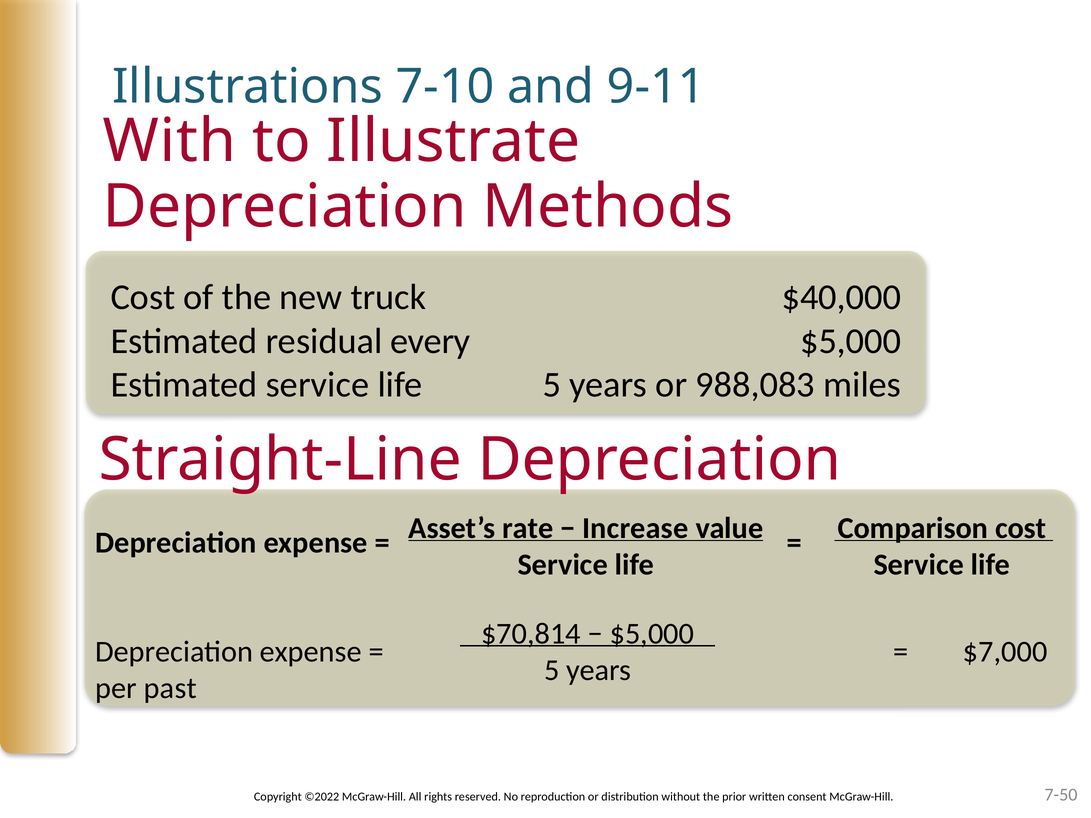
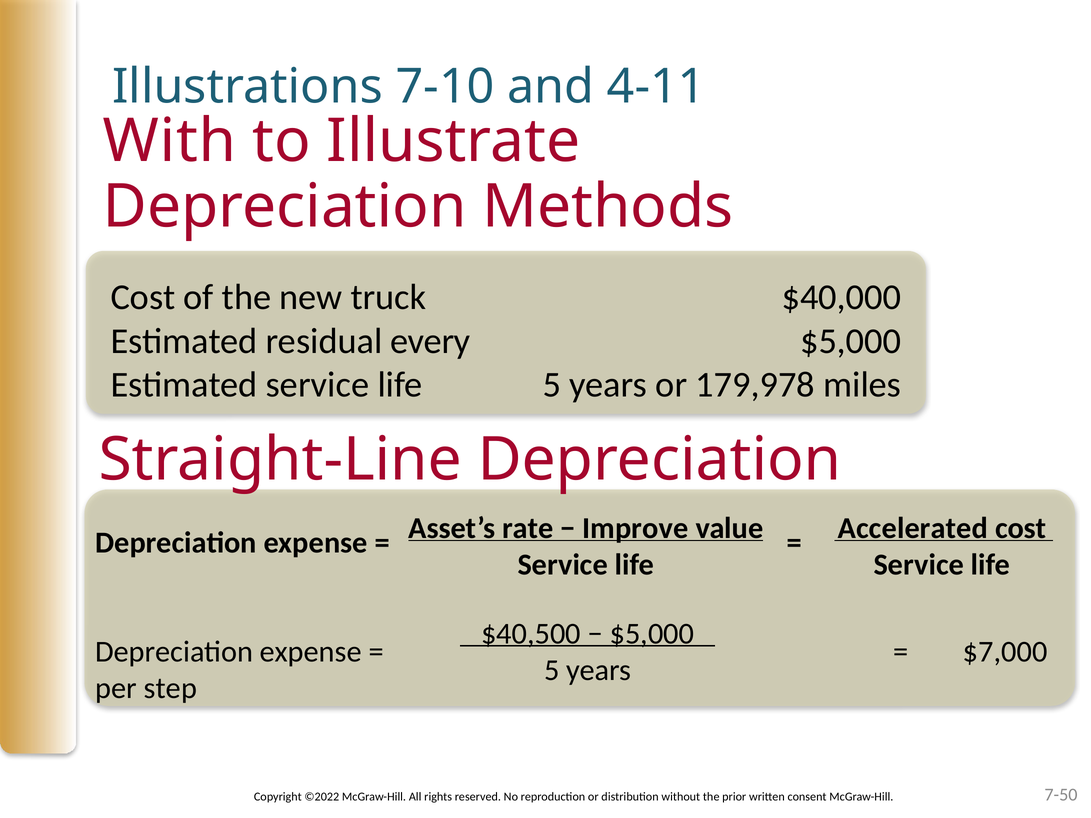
9-11: 9-11 -> 4-11
988,083: 988,083 -> 179,978
Increase: Increase -> Improve
Comparison: Comparison -> Accelerated
$70,814: $70,814 -> $40,500
past: past -> step
